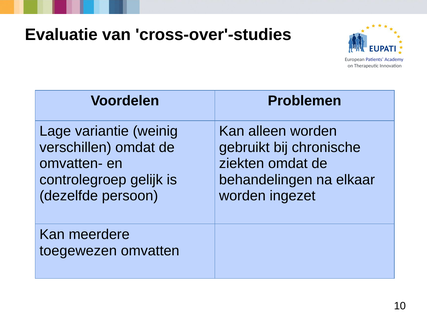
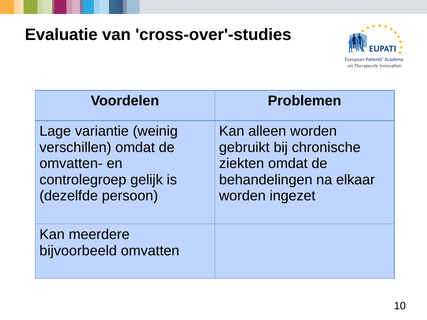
toegewezen: toegewezen -> bijvoorbeeld
